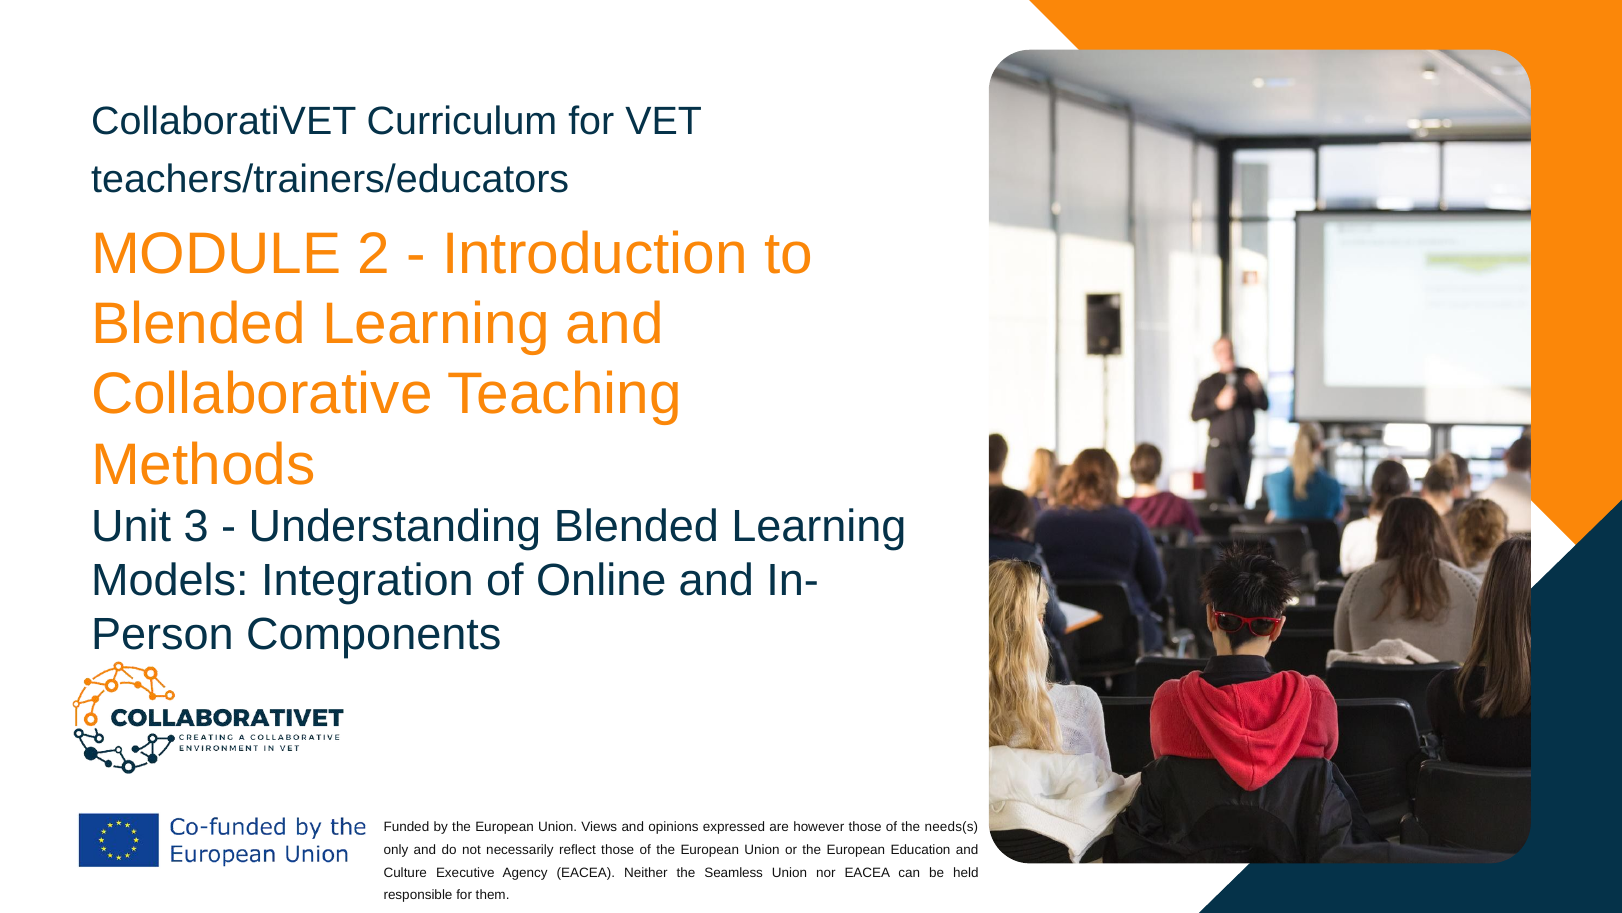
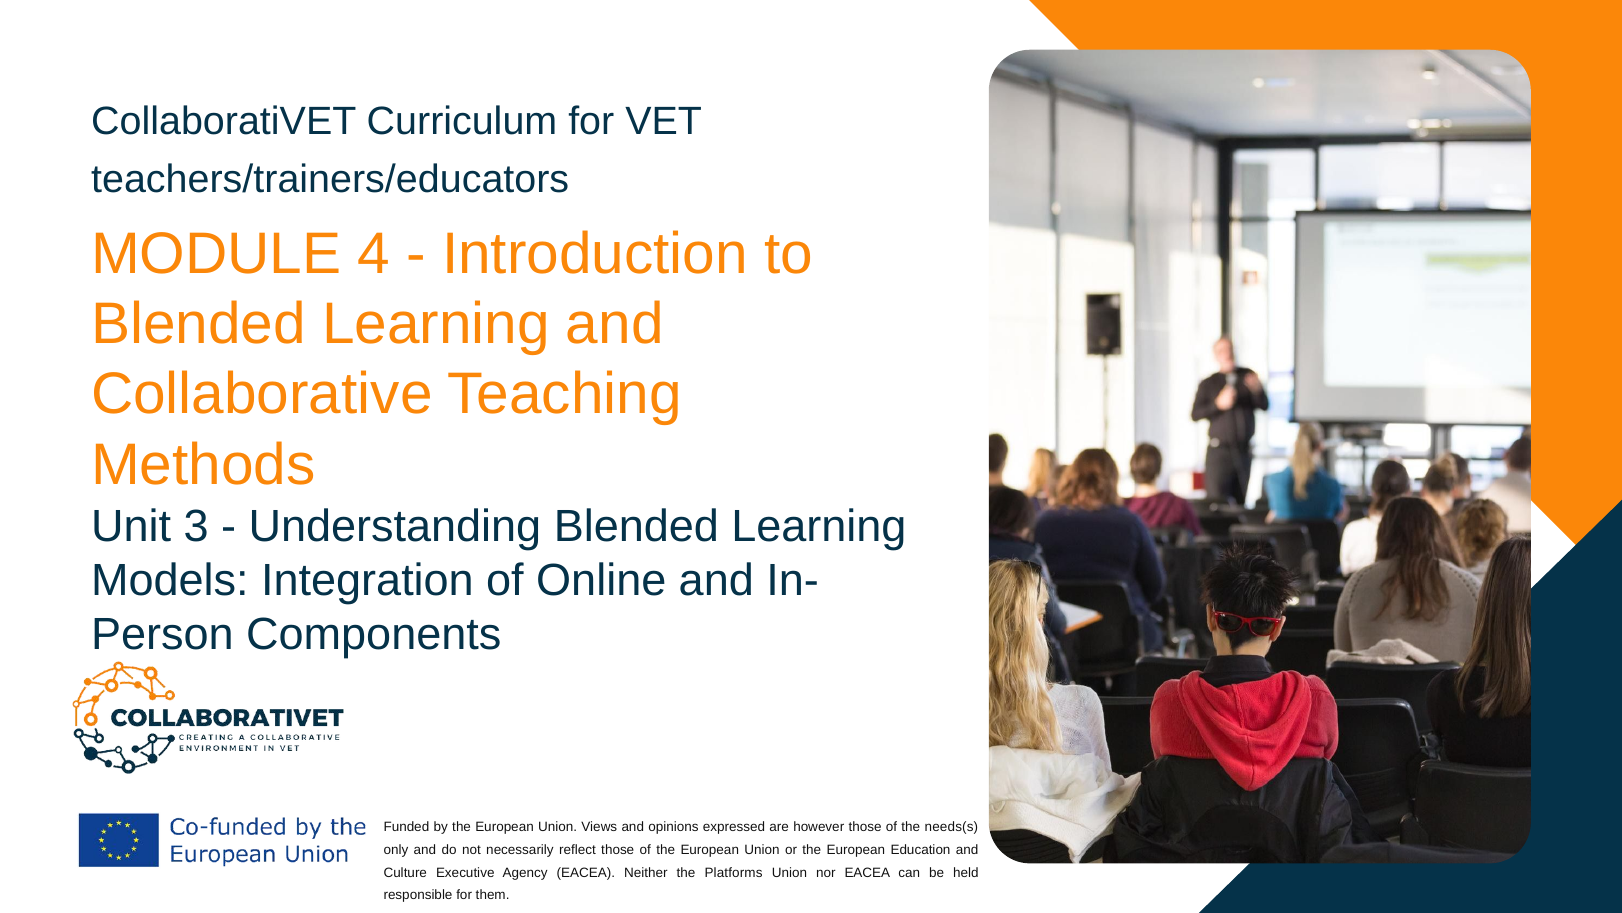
2: 2 -> 4
Seamless: Seamless -> Platforms
